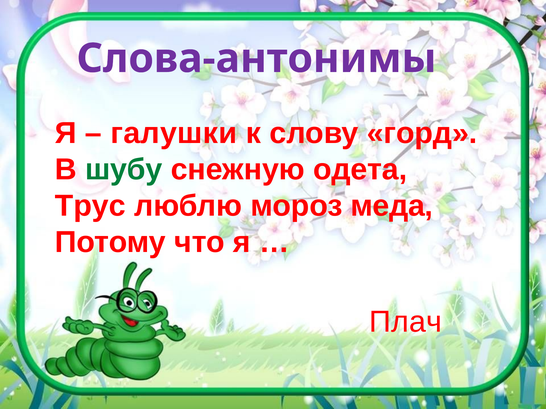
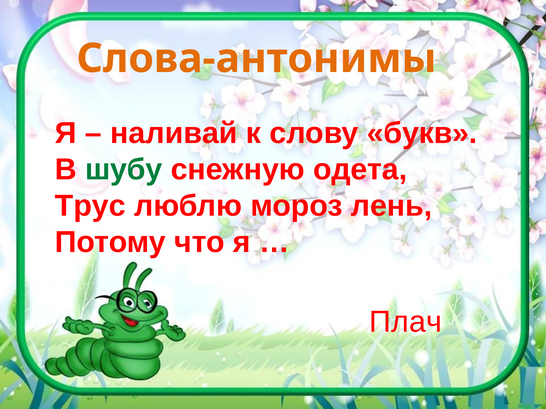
Слова-антонимы colour: purple -> orange
галушки: галушки -> наливай
горд: горд -> букв
меда: меда -> лень
